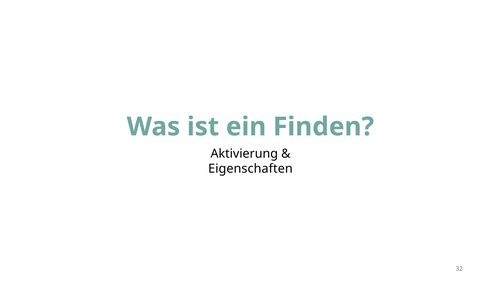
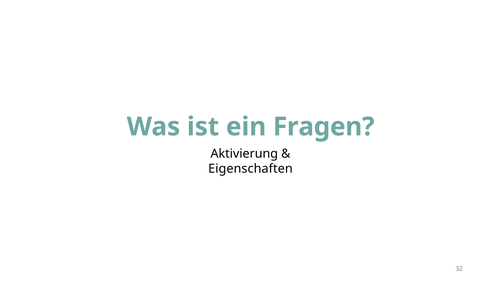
Finden: Finden -> Fragen
